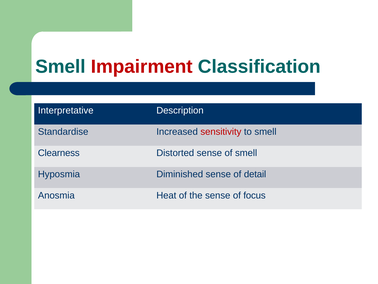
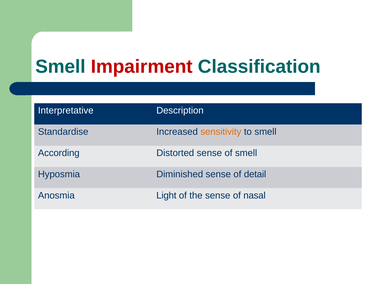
sensitivity colour: red -> orange
Clearness: Clearness -> According
Heat: Heat -> Light
focus: focus -> nasal
